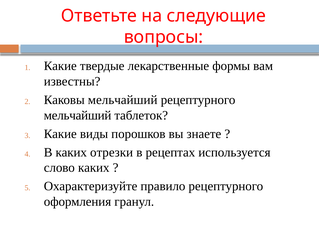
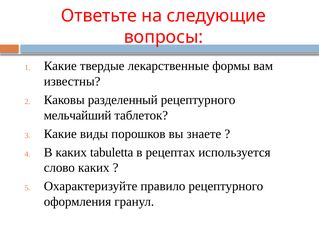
Каковы мельчайший: мельчайший -> разделенный
отрезки: отрезки -> tabuletta
